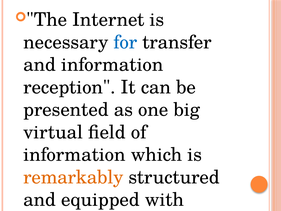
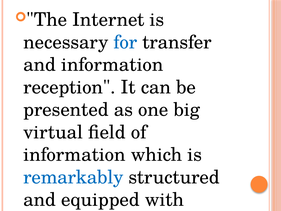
remarkably colour: orange -> blue
